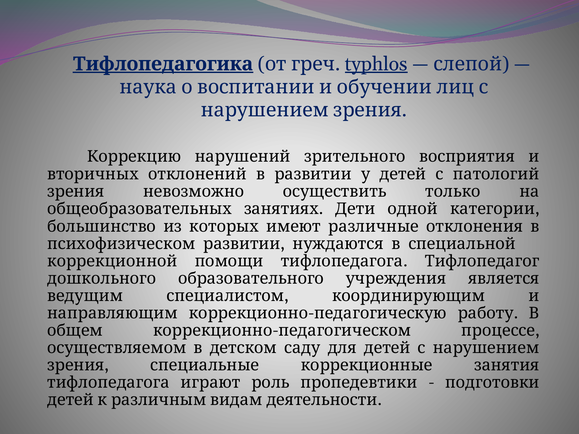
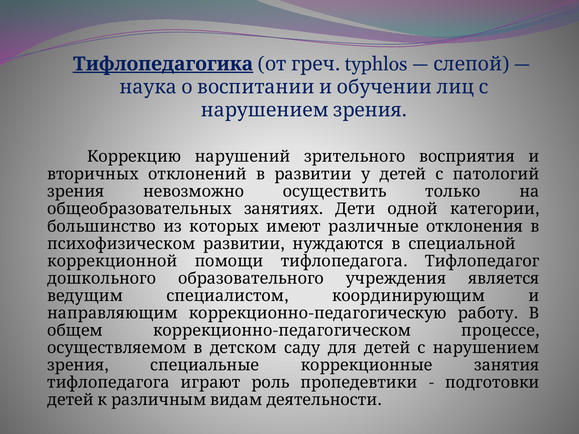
typhlos underline: present -> none
